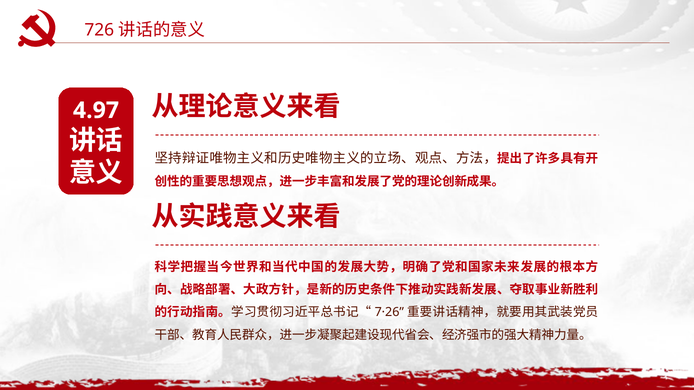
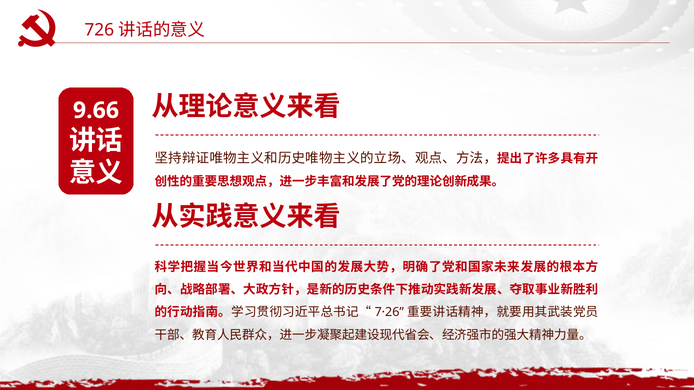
4.97: 4.97 -> 9.66
